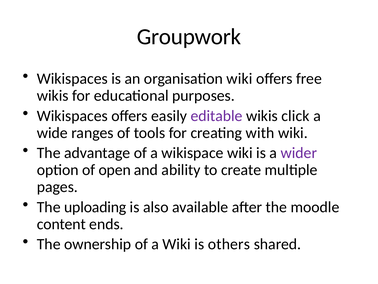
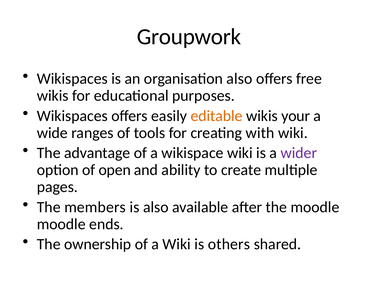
organisation wiki: wiki -> also
editable colour: purple -> orange
click: click -> your
uploading: uploading -> members
content at (61, 224): content -> moodle
